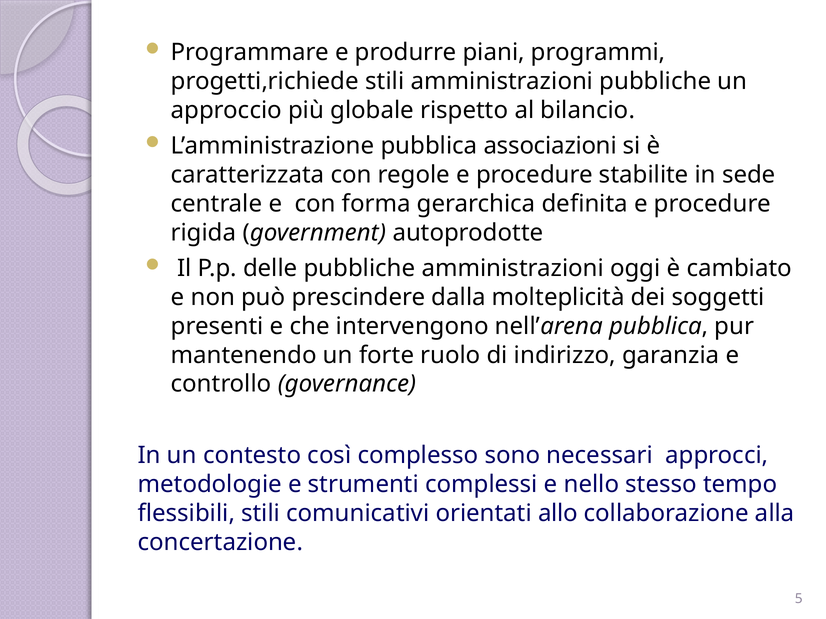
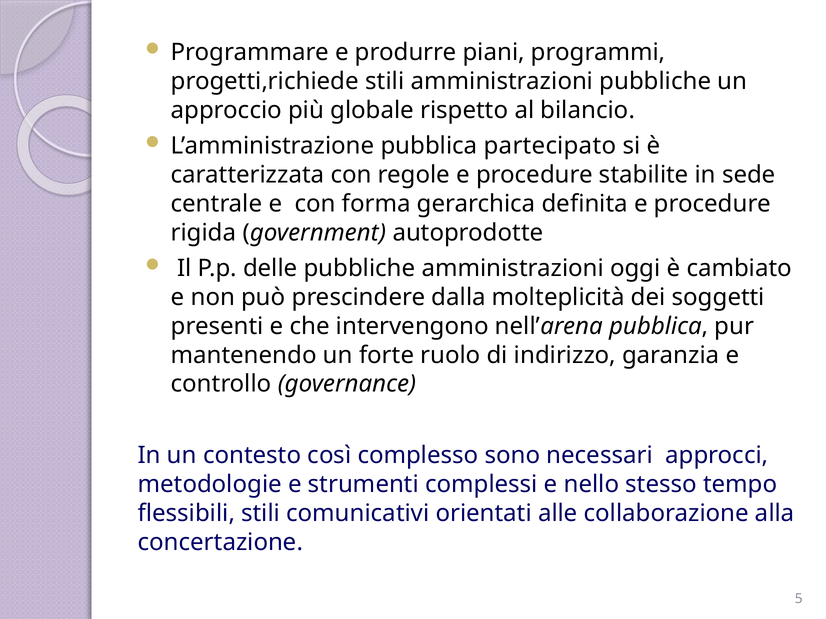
associazioni: associazioni -> partecipato
allo: allo -> alle
